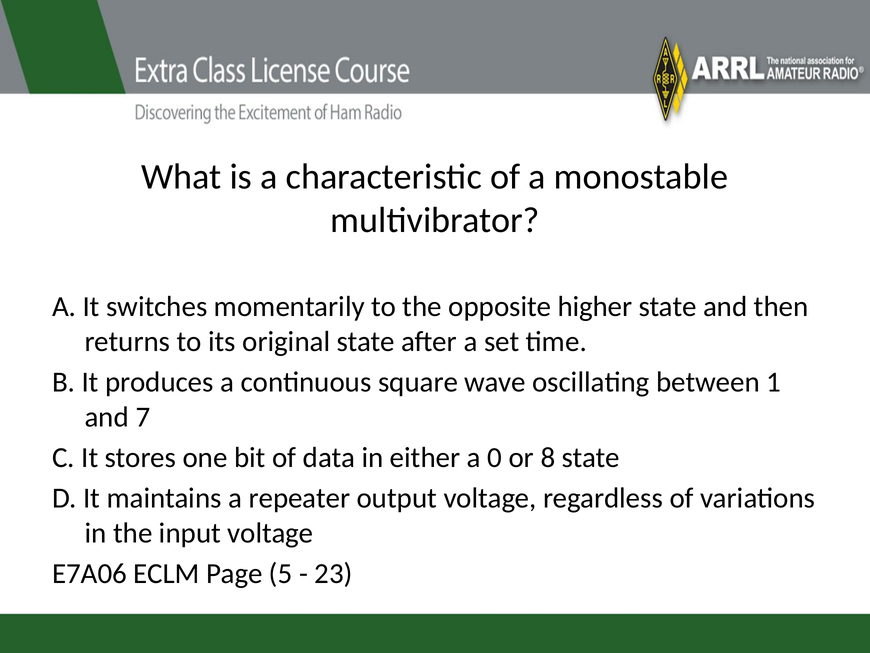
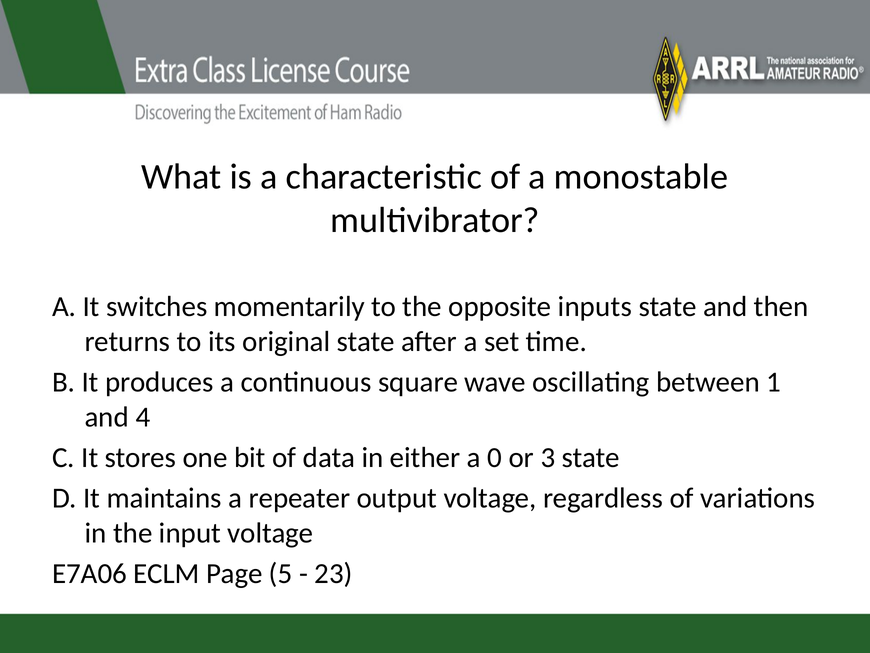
higher: higher -> inputs
7: 7 -> 4
8: 8 -> 3
